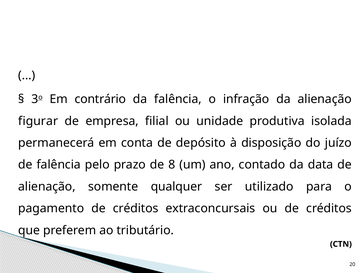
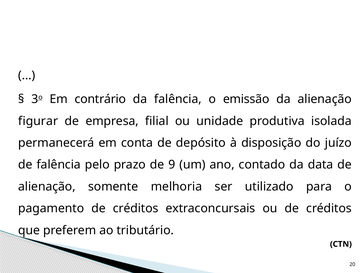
infração: infração -> emissão
8: 8 -> 9
qualquer: qualquer -> melhoria
